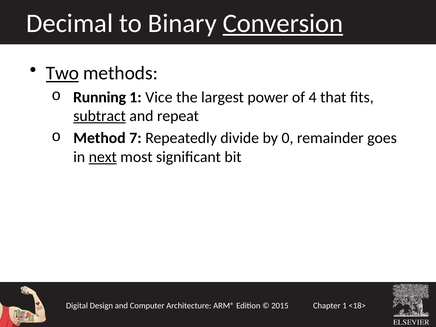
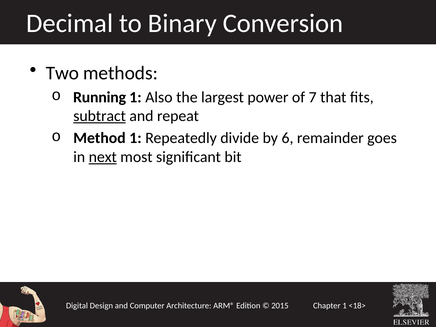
Conversion underline: present -> none
Two underline: present -> none
Vice: Vice -> Also
4: 4 -> 7
Method 7: 7 -> 1
0: 0 -> 6
